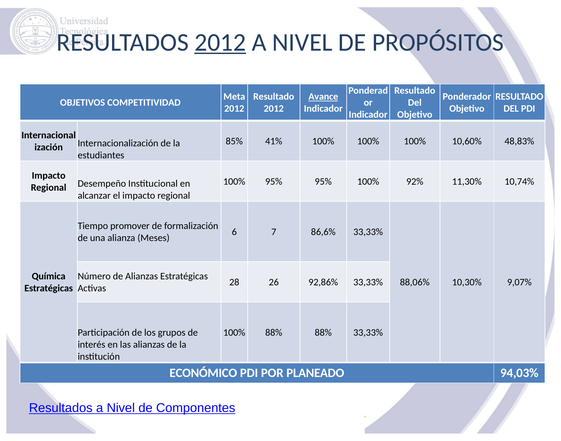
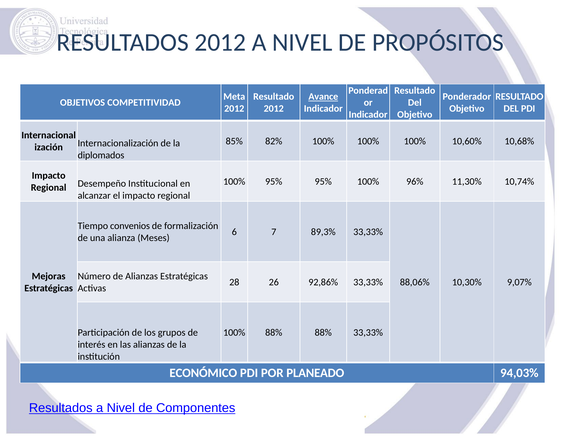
2012 at (220, 42) underline: present -> none
41%: 41% -> 82%
48,83%: 48,83% -> 10,68%
estudiantes: estudiantes -> diplomados
92%: 92% -> 96%
promover: promover -> convenios
86,6%: 86,6% -> 89,3%
Química: Química -> Mejoras
